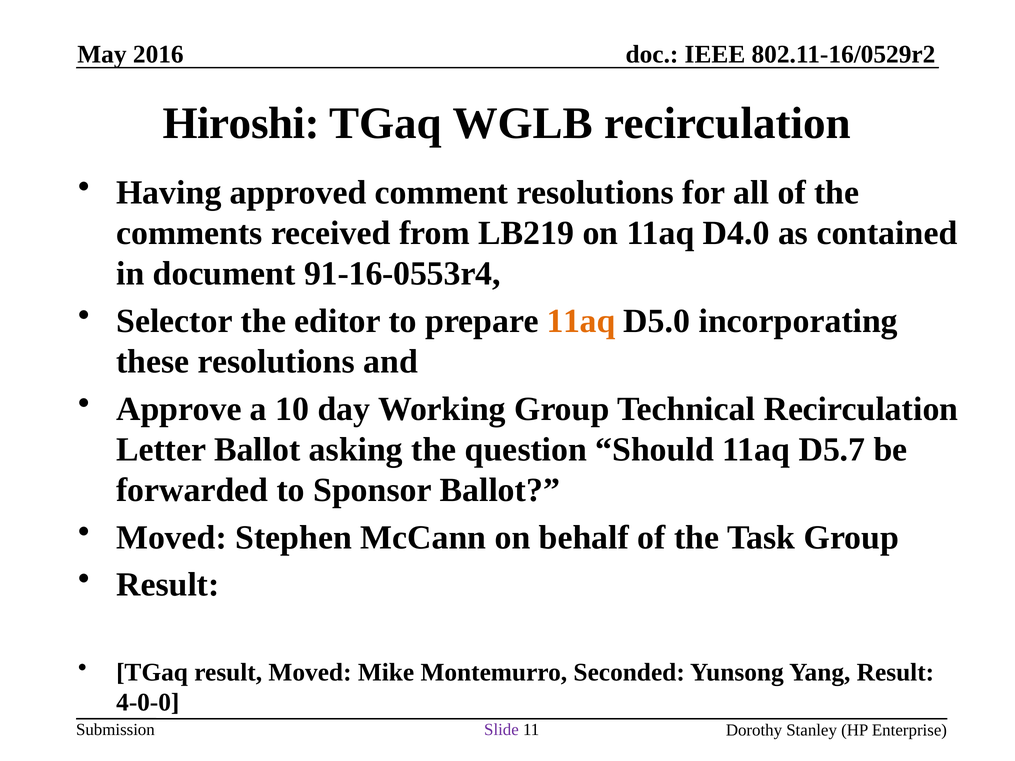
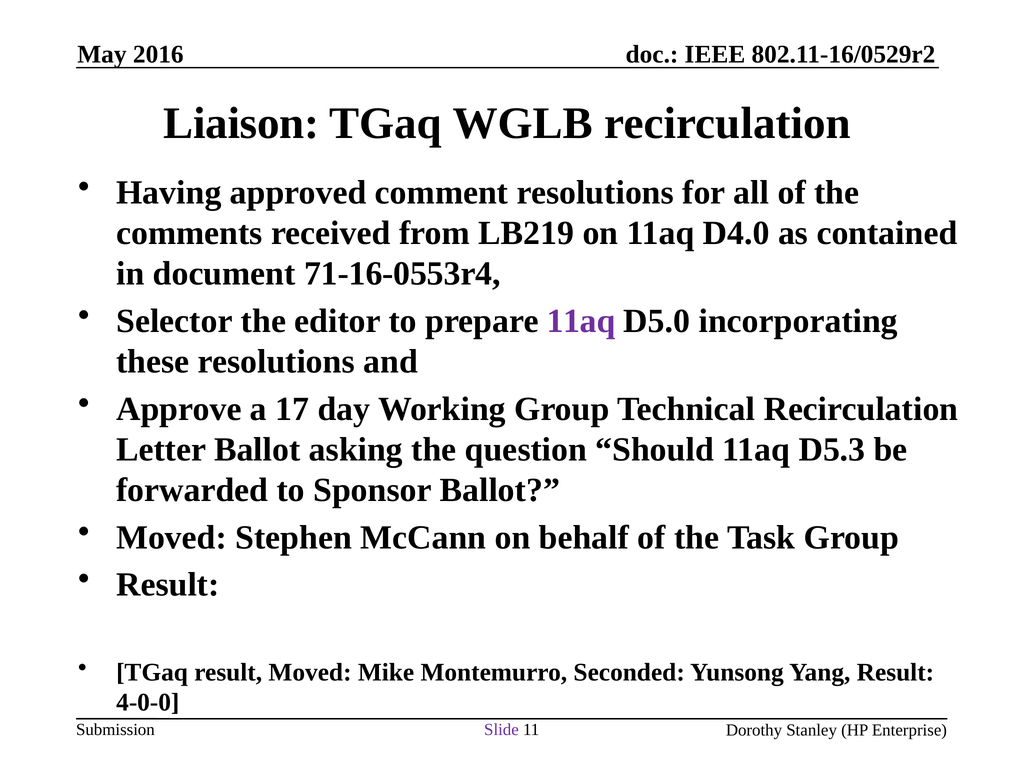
Hiroshi: Hiroshi -> Liaison
91-16-0553r4: 91-16-0553r4 -> 71-16-0553r4
11aq at (581, 321) colour: orange -> purple
10: 10 -> 17
D5.7: D5.7 -> D5.3
